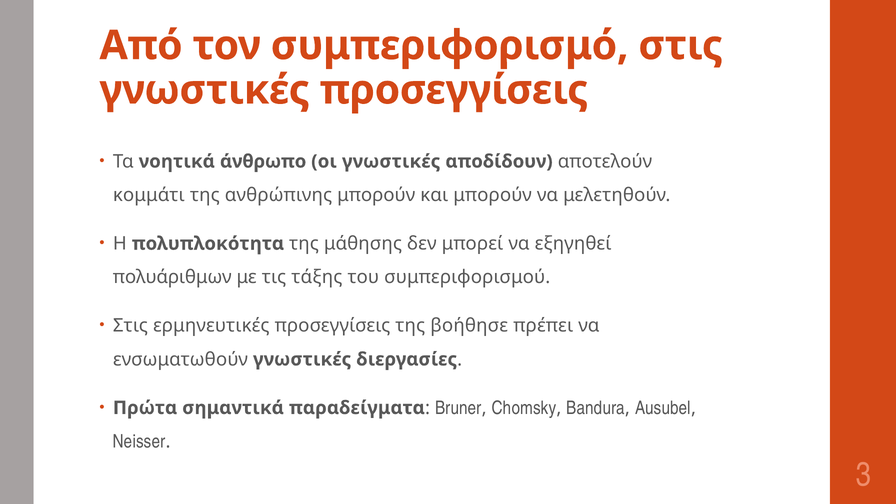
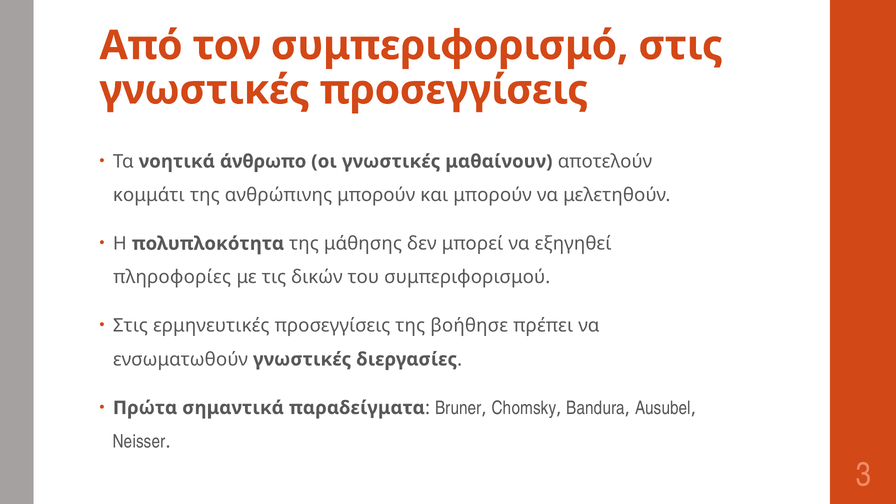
αποδίδουν: αποδίδουν -> μαθαίνουν
πολυάριθμων: πολυάριθμων -> πληροφορίες
τάξης: τάξης -> δικών
